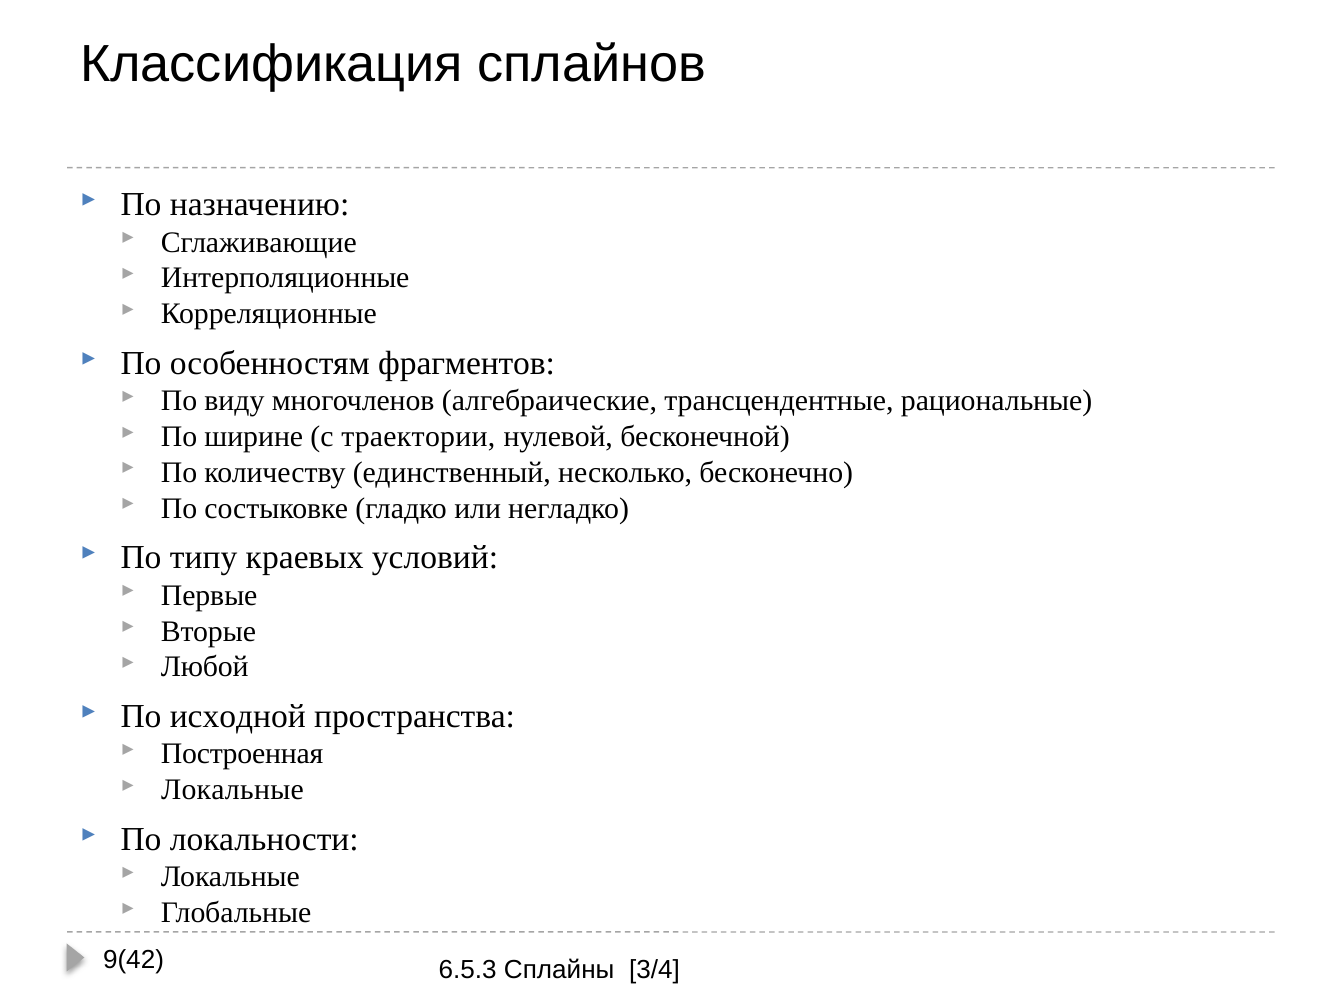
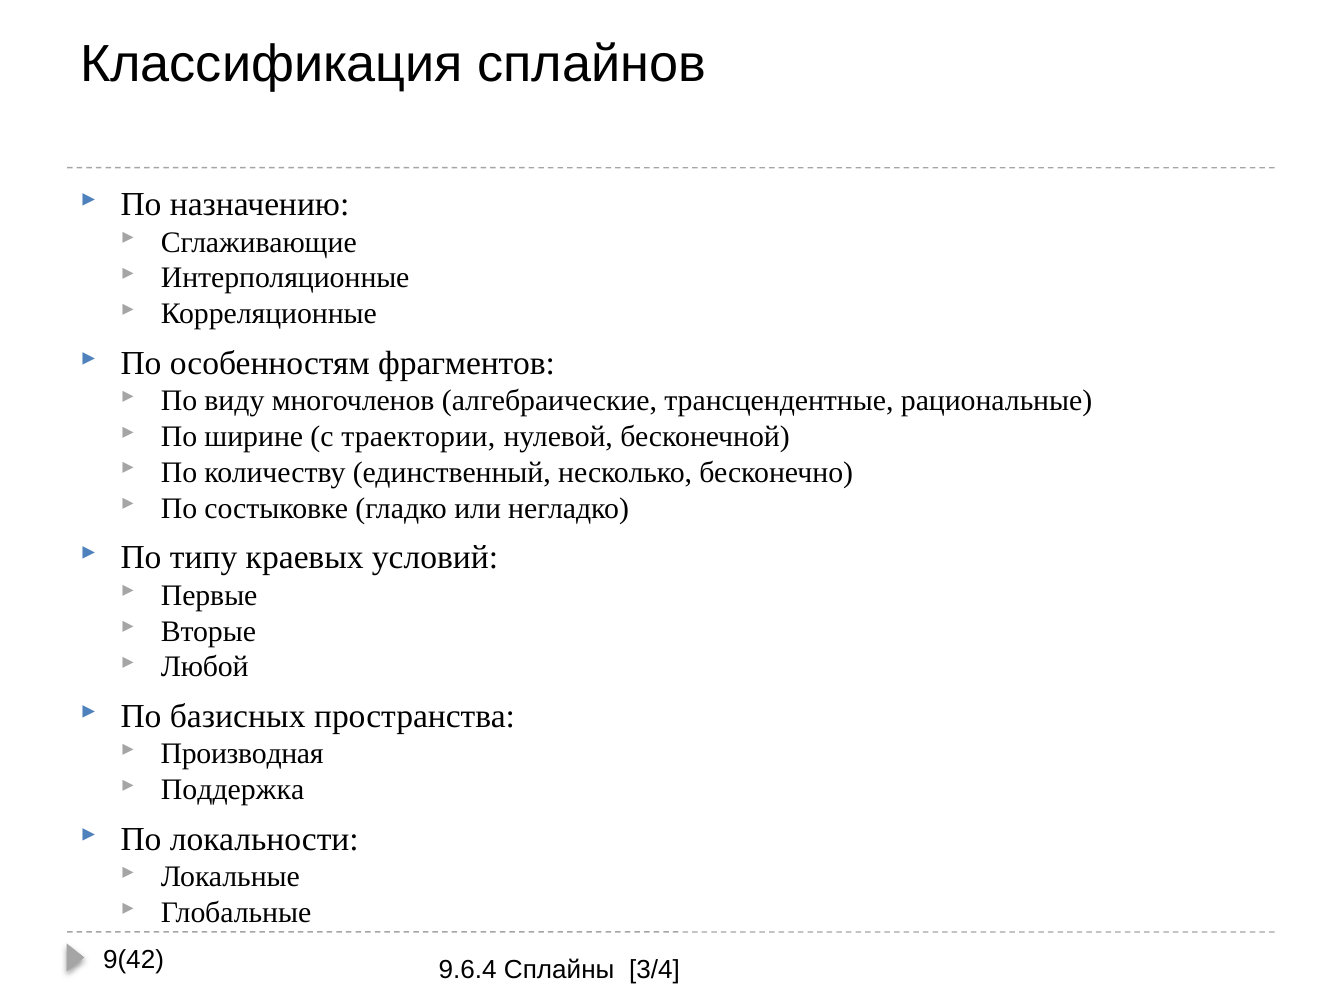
исходной: исходной -> базисных
Построенная: Построенная -> Производная
Локальные at (232, 790): Локальные -> Поддержка
6.5.3: 6.5.3 -> 9.6.4
